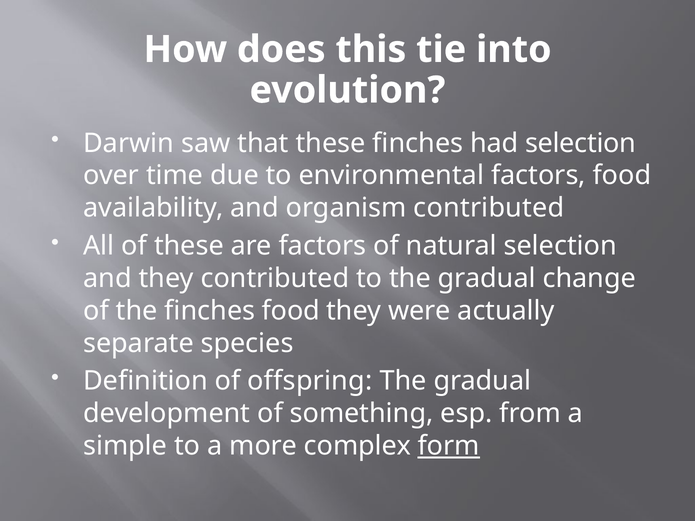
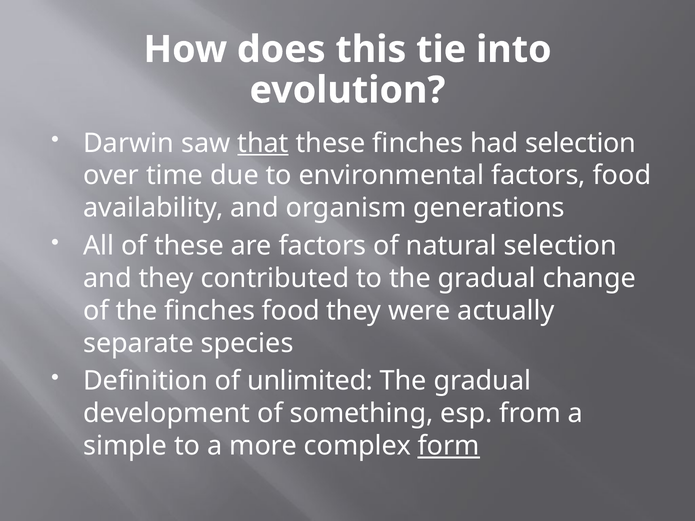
that underline: none -> present
organism contributed: contributed -> generations
offspring: offspring -> unlimited
